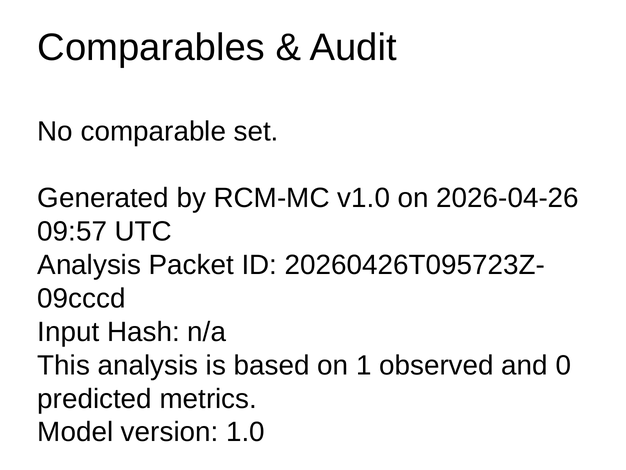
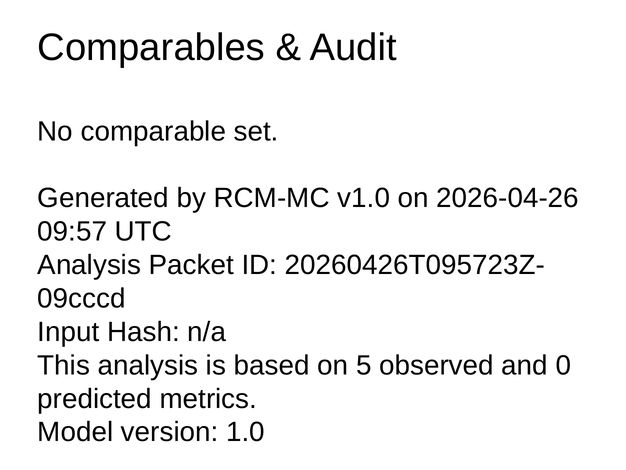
1: 1 -> 5
